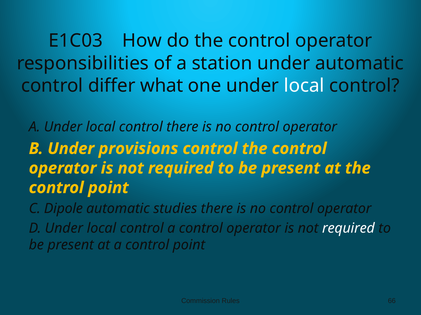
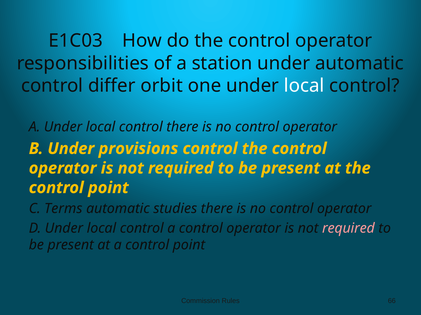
what: what -> orbit
Dipole: Dipole -> Terms
required at (348, 229) colour: white -> pink
